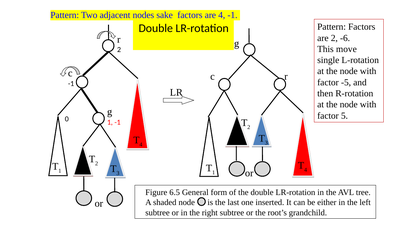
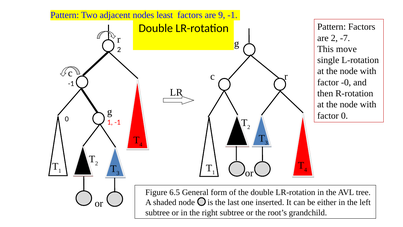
sake: sake -> least
are 4: 4 -> 9
-6: -6 -> -7
-5: -5 -> -0
factor 5: 5 -> 0
